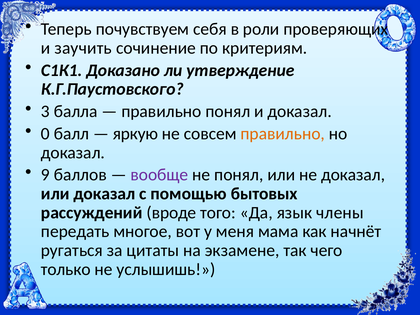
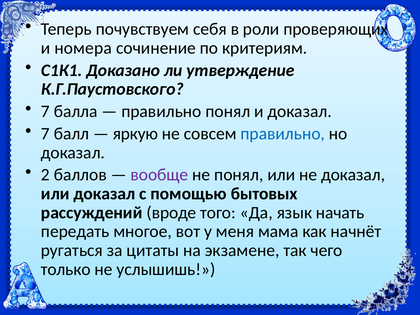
заучить: заучить -> номера
3 at (45, 111): 3 -> 7
0 at (45, 134): 0 -> 7
правильно at (283, 134) colour: orange -> blue
9: 9 -> 2
члены: члены -> начать
